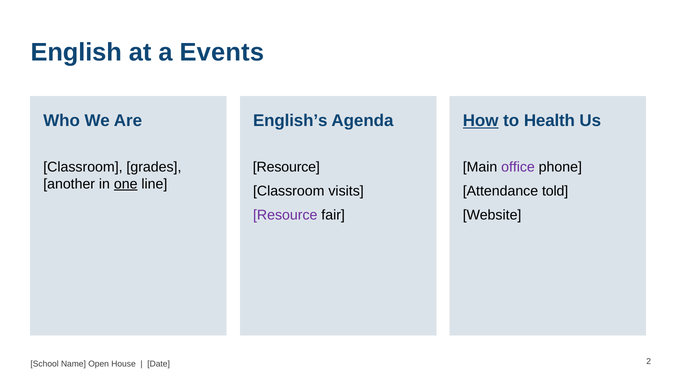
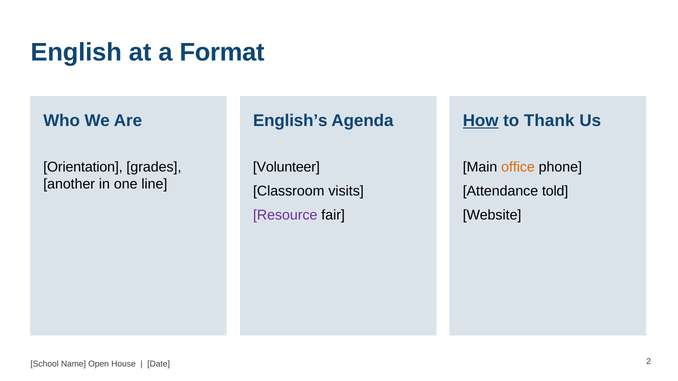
Events: Events -> Format
Health: Health -> Thank
Classroom at (83, 167): Classroom -> Orientation
Resource at (286, 167): Resource -> Volunteer
office colour: purple -> orange
one underline: present -> none
